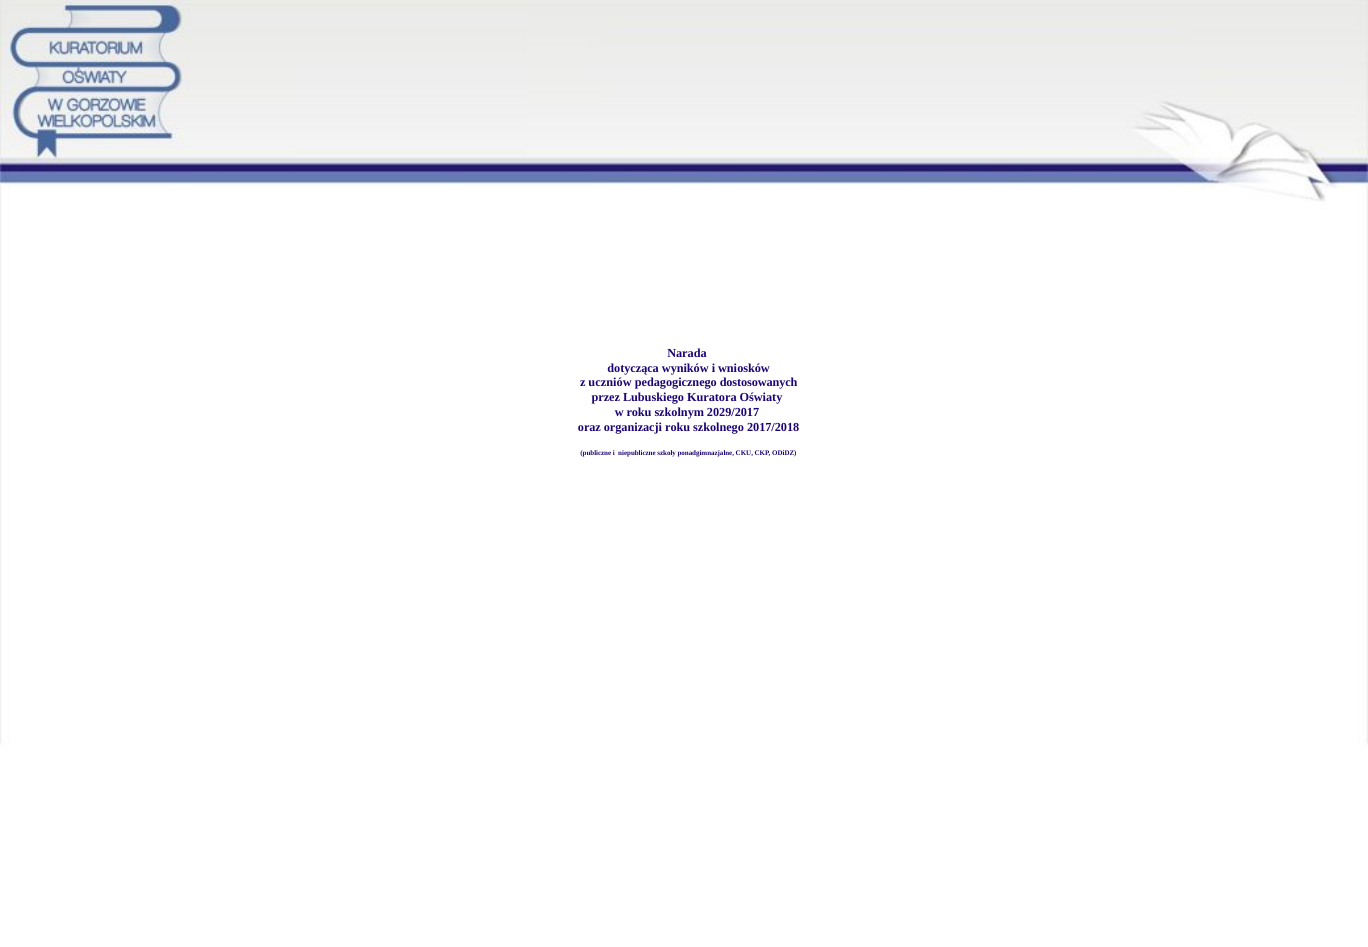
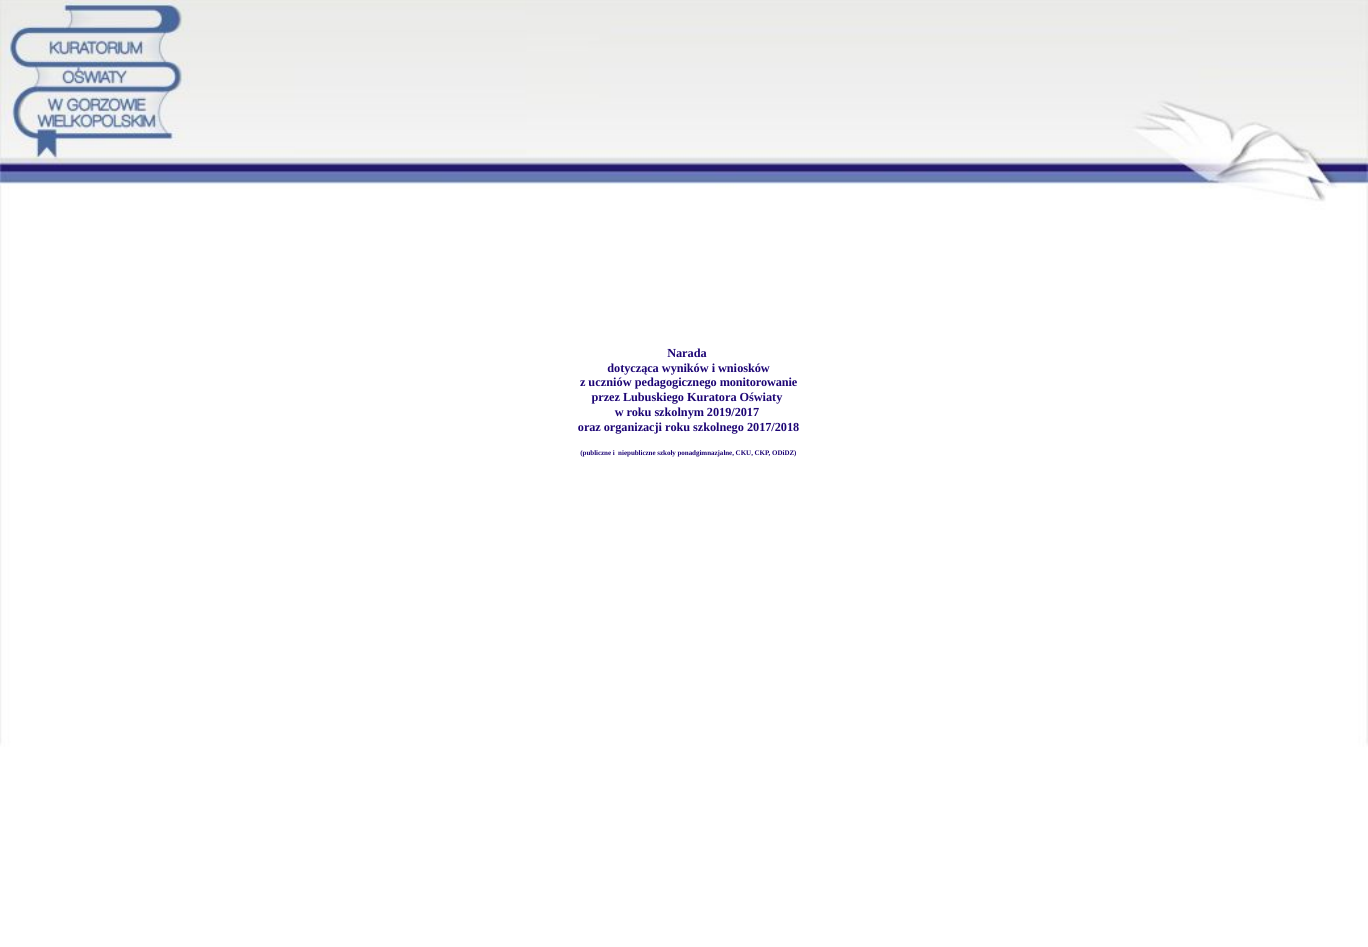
dostosowanych: dostosowanych -> monitorowanie
2029/2017: 2029/2017 -> 2019/2017
